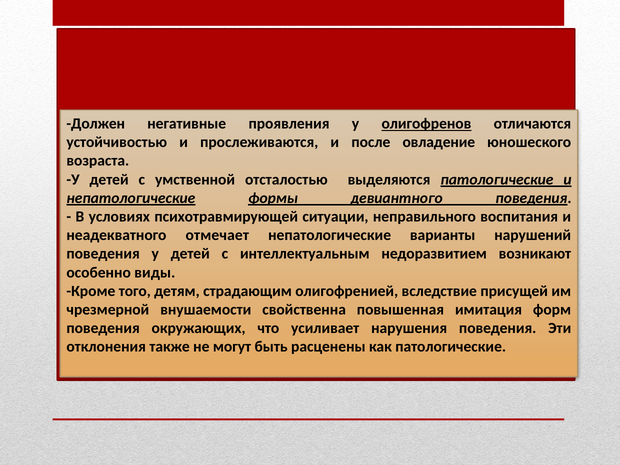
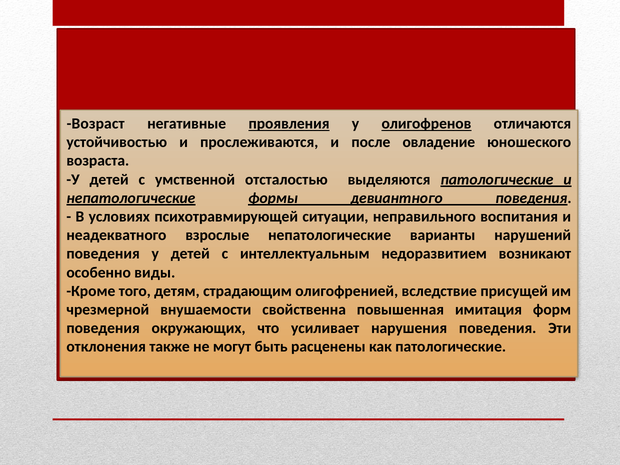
Должен: Должен -> Возраст
проявления underline: none -> present
отмечает: отмечает -> взрослые
